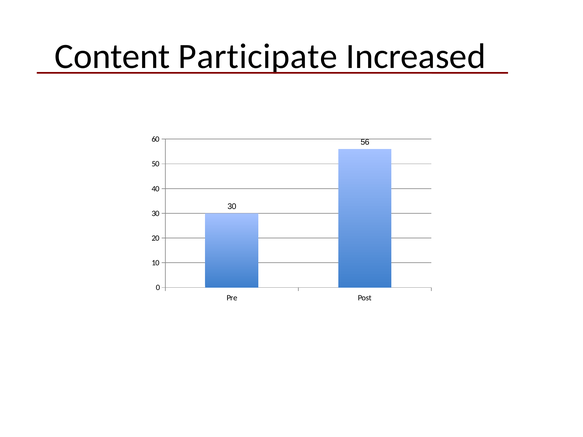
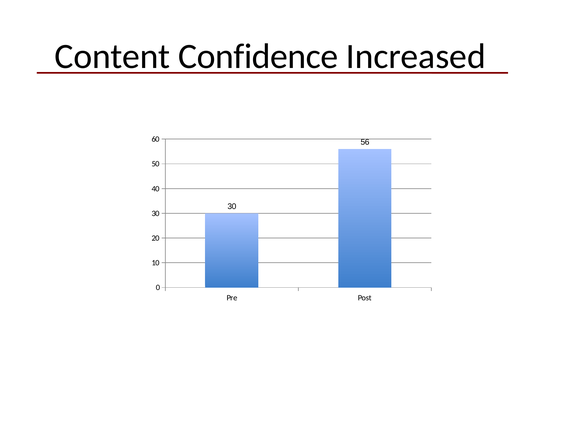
Participate: Participate -> Confidence
